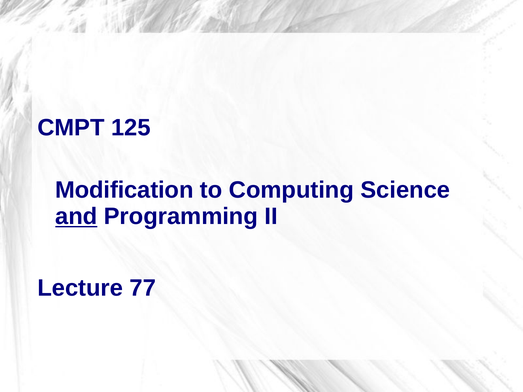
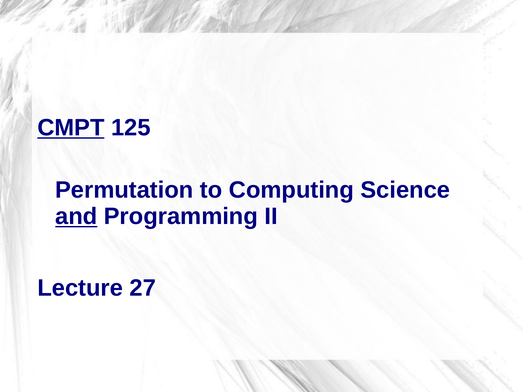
CMPT underline: none -> present
Modification: Modification -> Permutation
77: 77 -> 27
